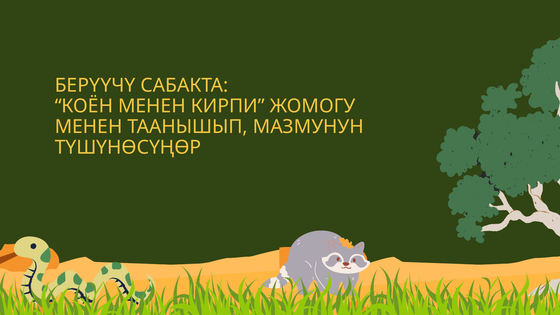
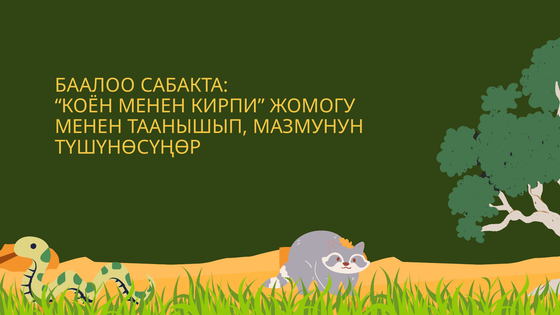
БЕРҮҮЧҮ: БЕРҮҮЧҮ -> БААЛОО
